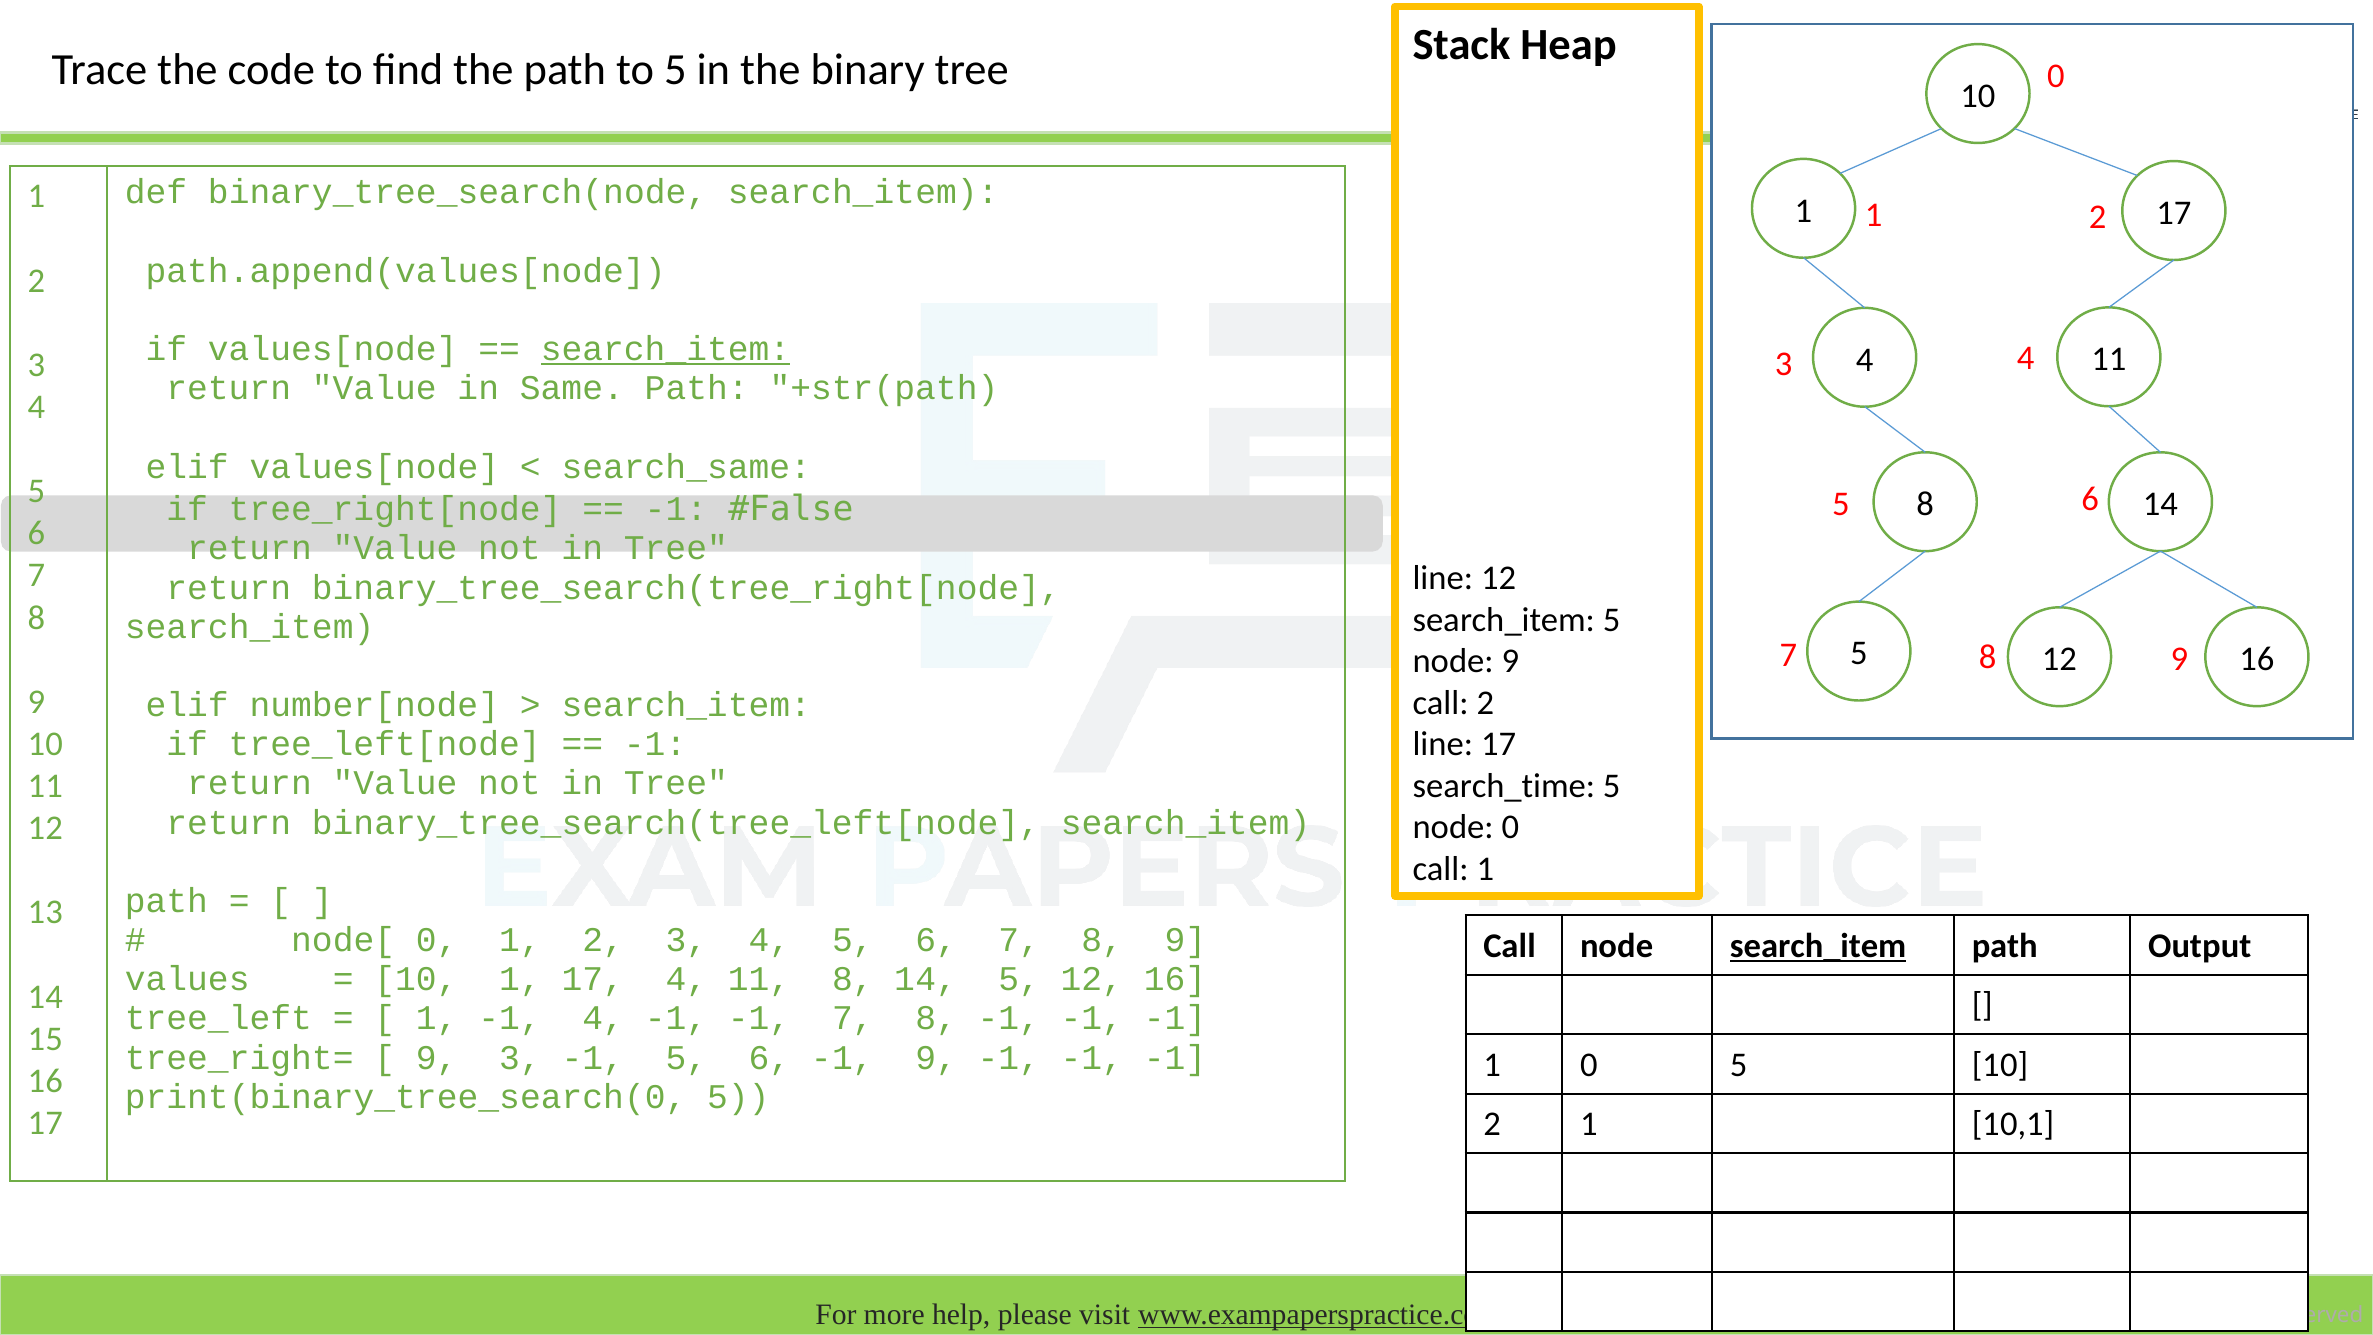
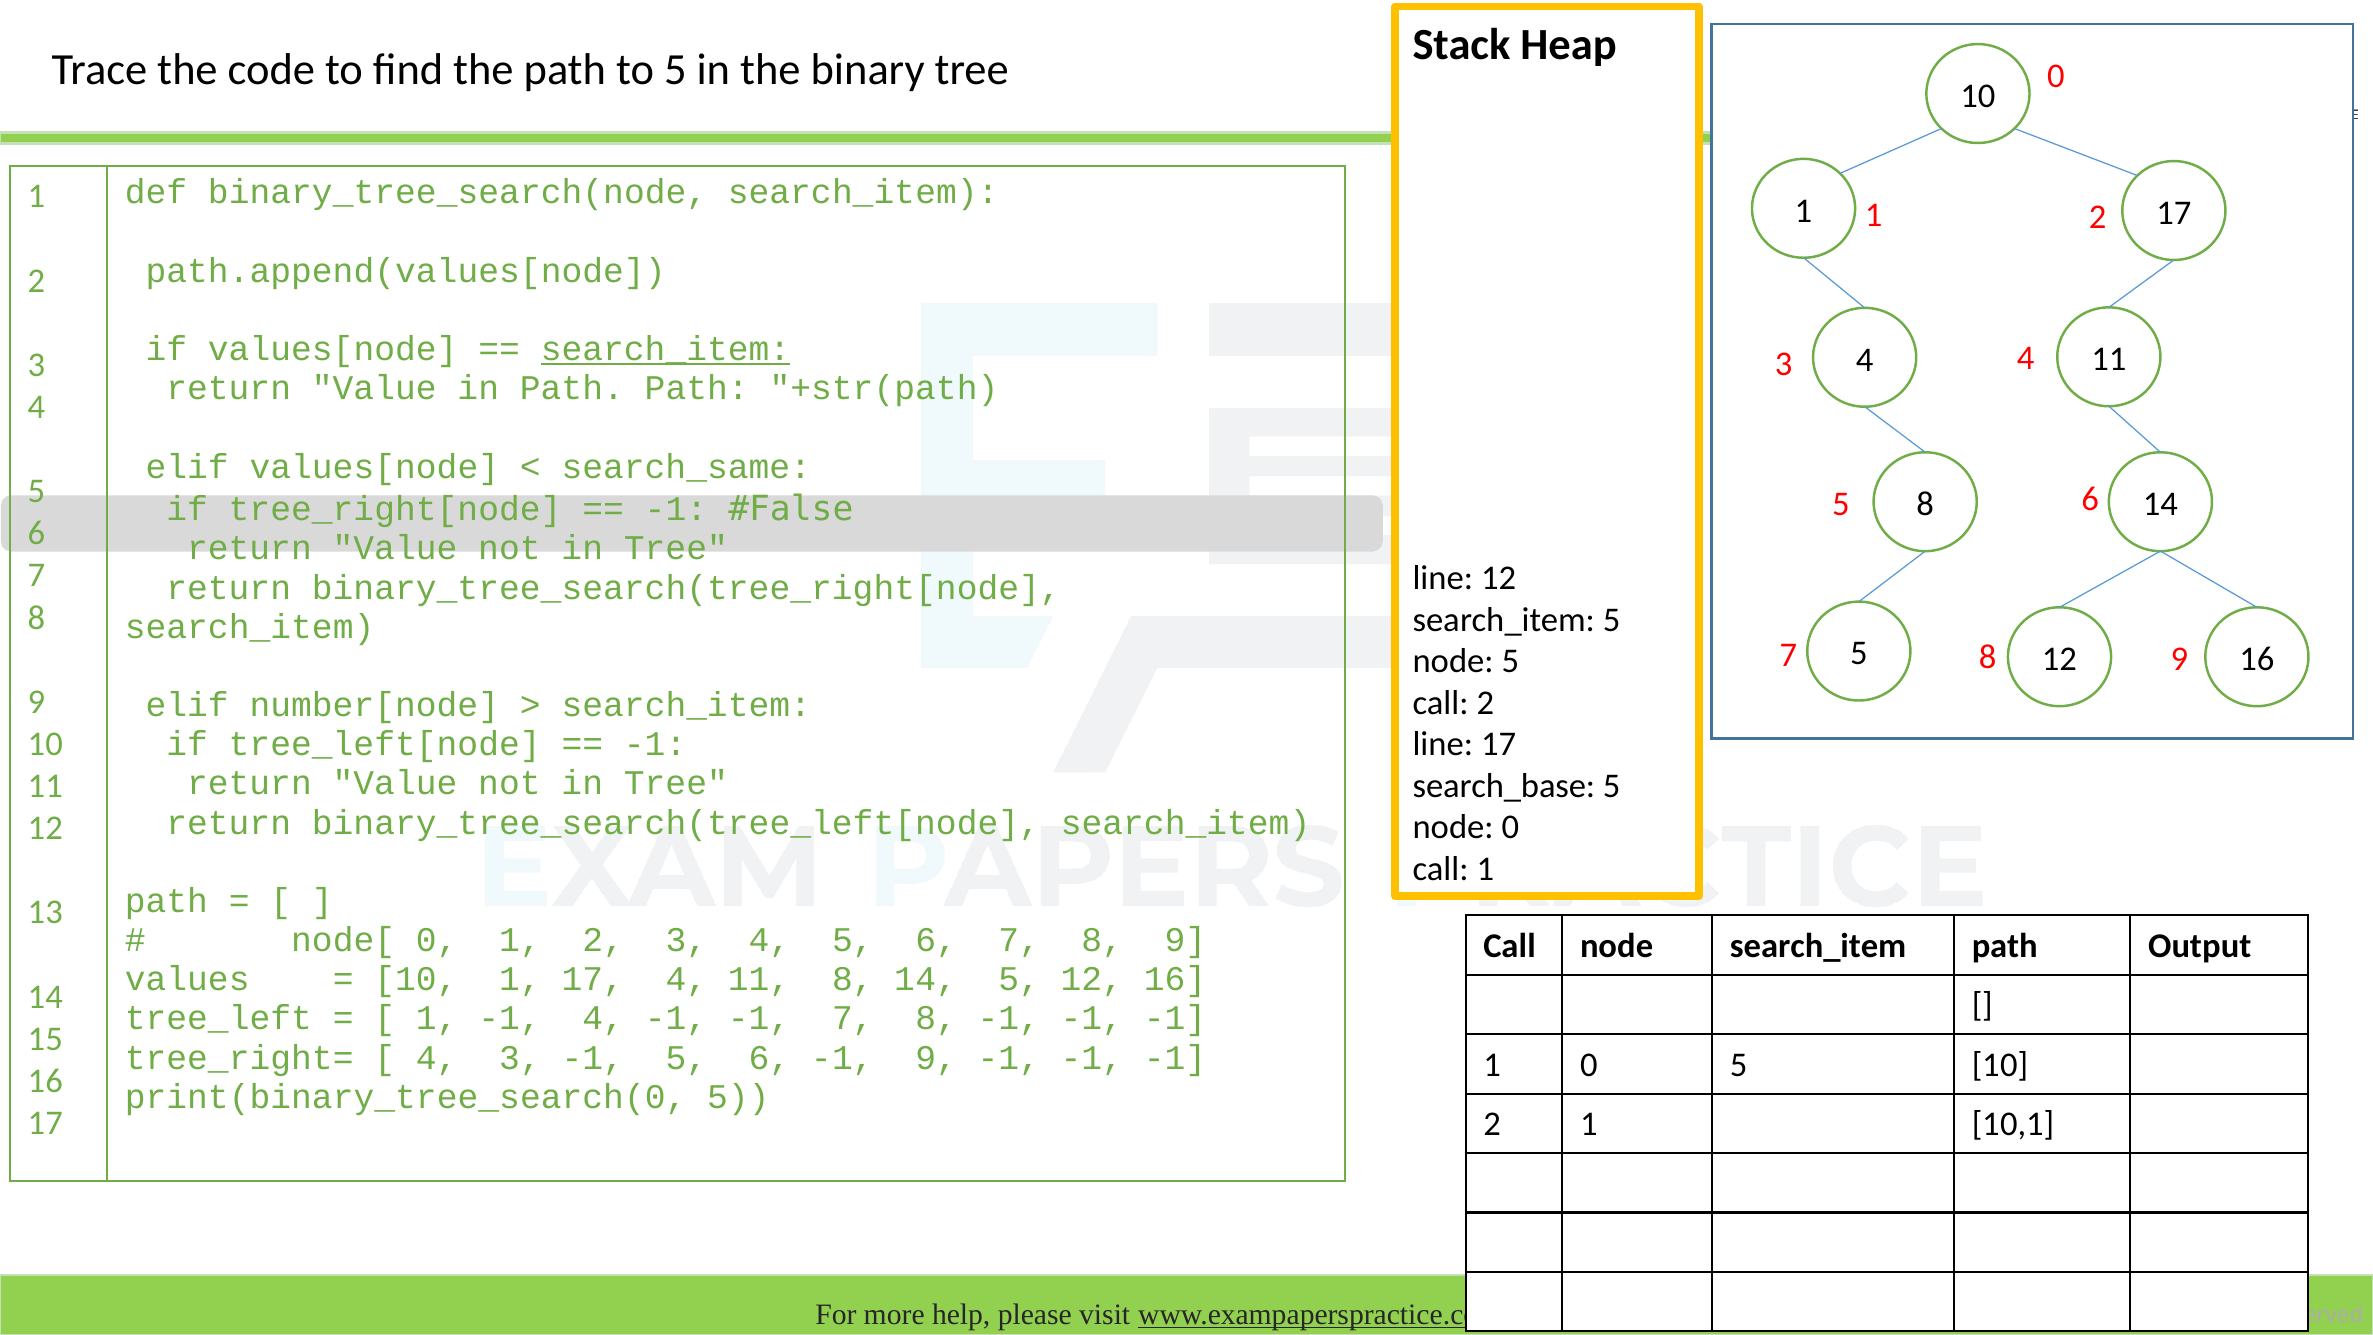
in Same: Same -> Path
node 9: 9 -> 5
search_time: search_time -> search_base
search_item at (1818, 946) underline: present -> none
9 at (437, 1058): 9 -> 4
